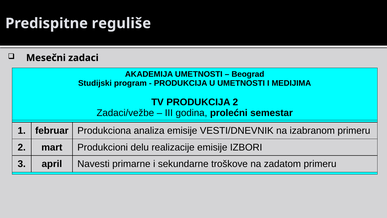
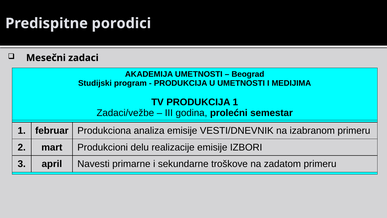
reguliše: reguliše -> porodici
PRODUKCIJA 2: 2 -> 1
